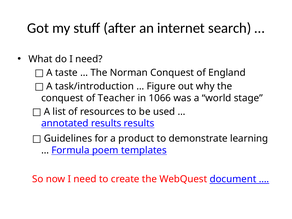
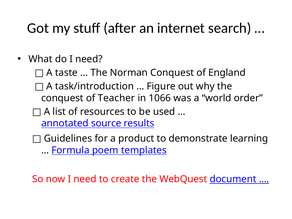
stage: stage -> order
annotated results: results -> source
